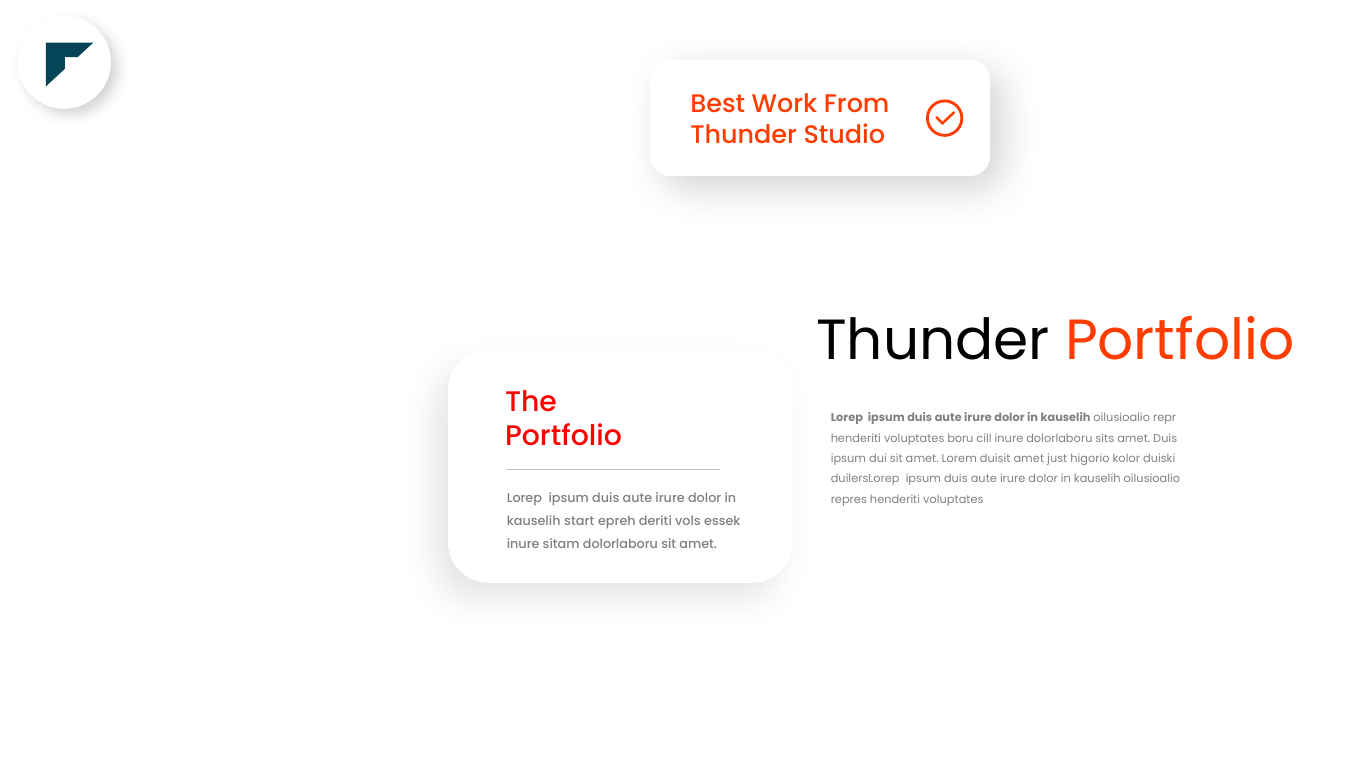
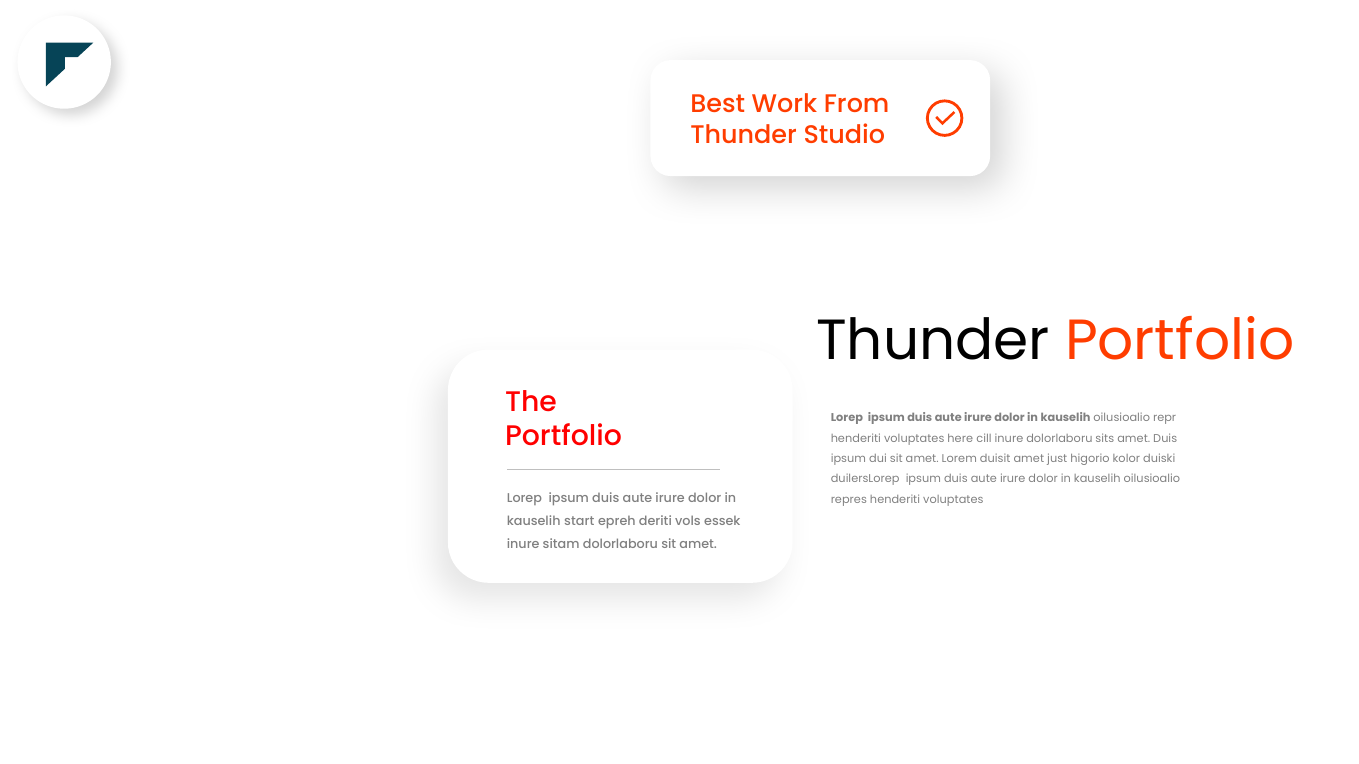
boru: boru -> here
